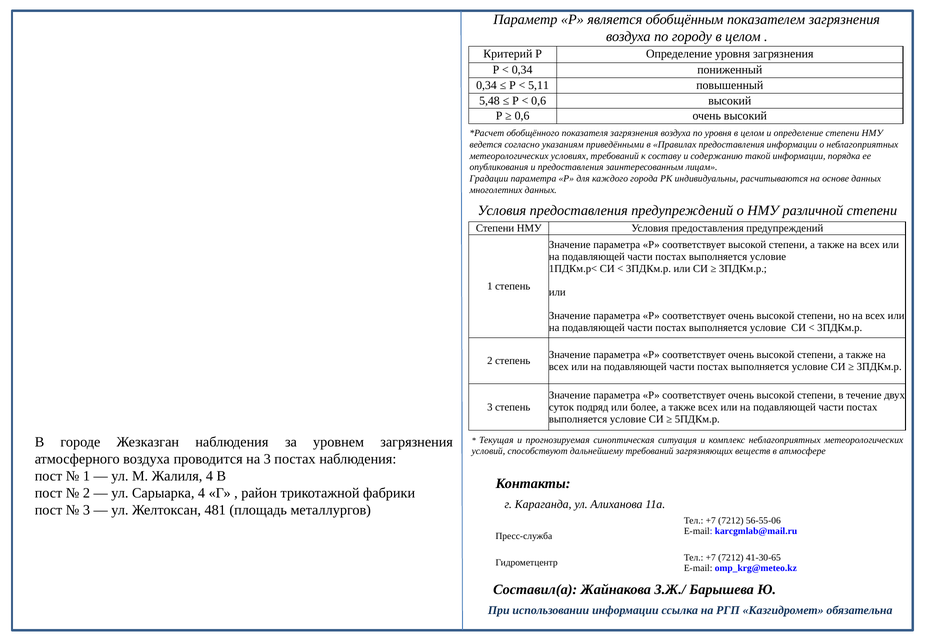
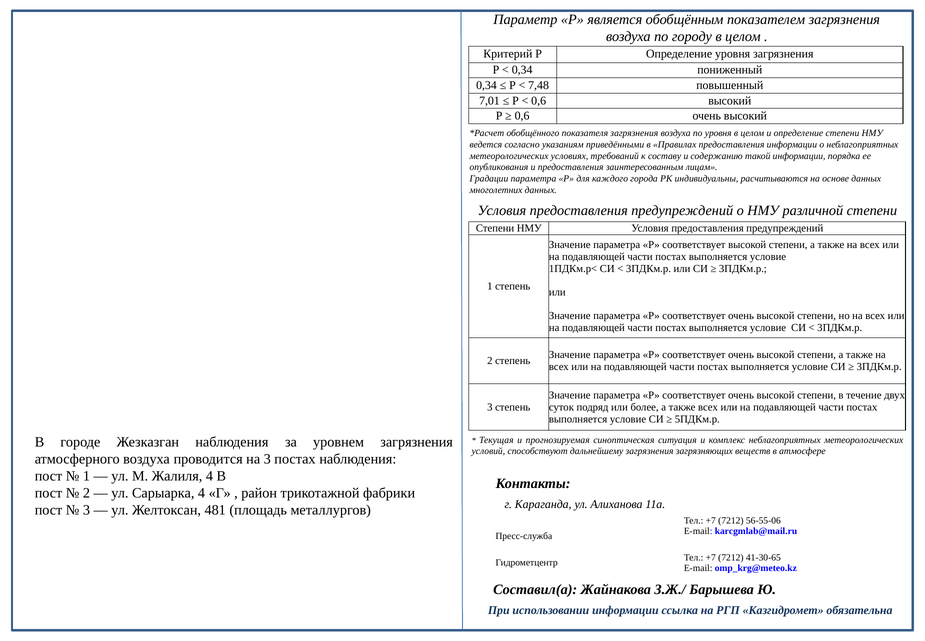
5,11: 5,11 -> 7,48
5,48: 5,48 -> 7,01
дальнейшему требований: требований -> загрязнения
